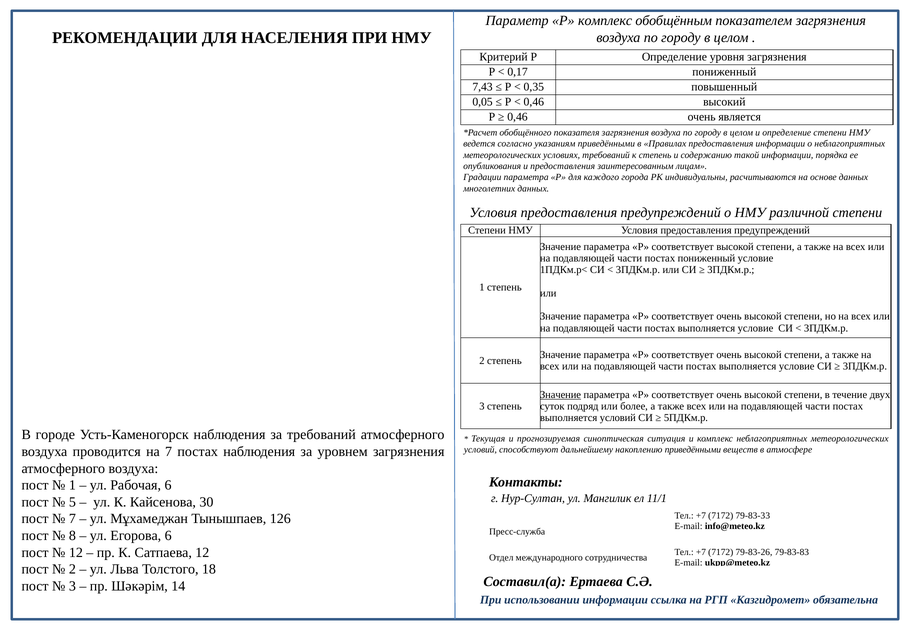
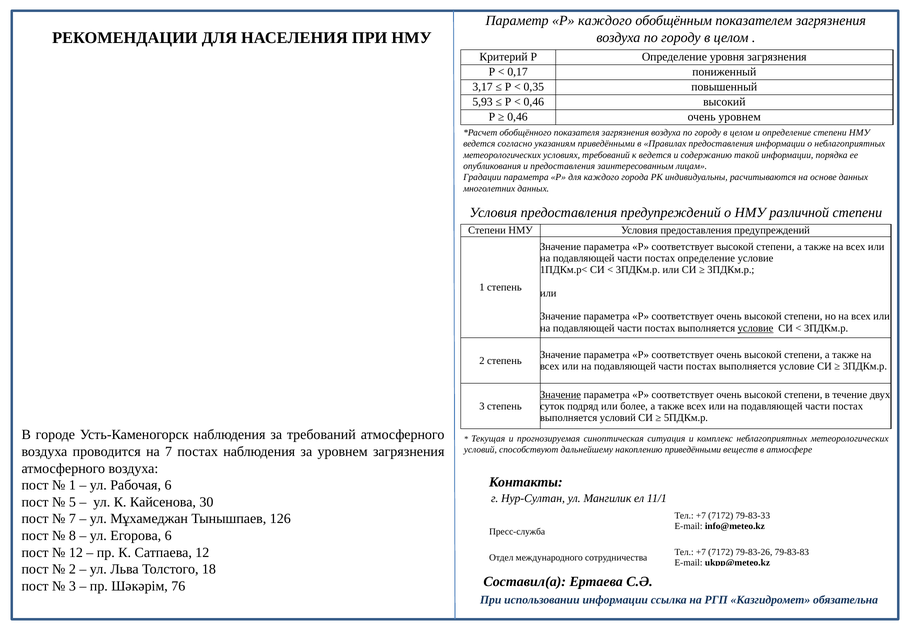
Р комплекс: комплекс -> каждого
7,43: 7,43 -> 3,17
0,05: 0,05 -> 5,93
очень является: является -> уровнем
к степень: степень -> ведется
постах пониженный: пониженный -> определение
условие at (756, 328) underline: none -> present
14: 14 -> 76
